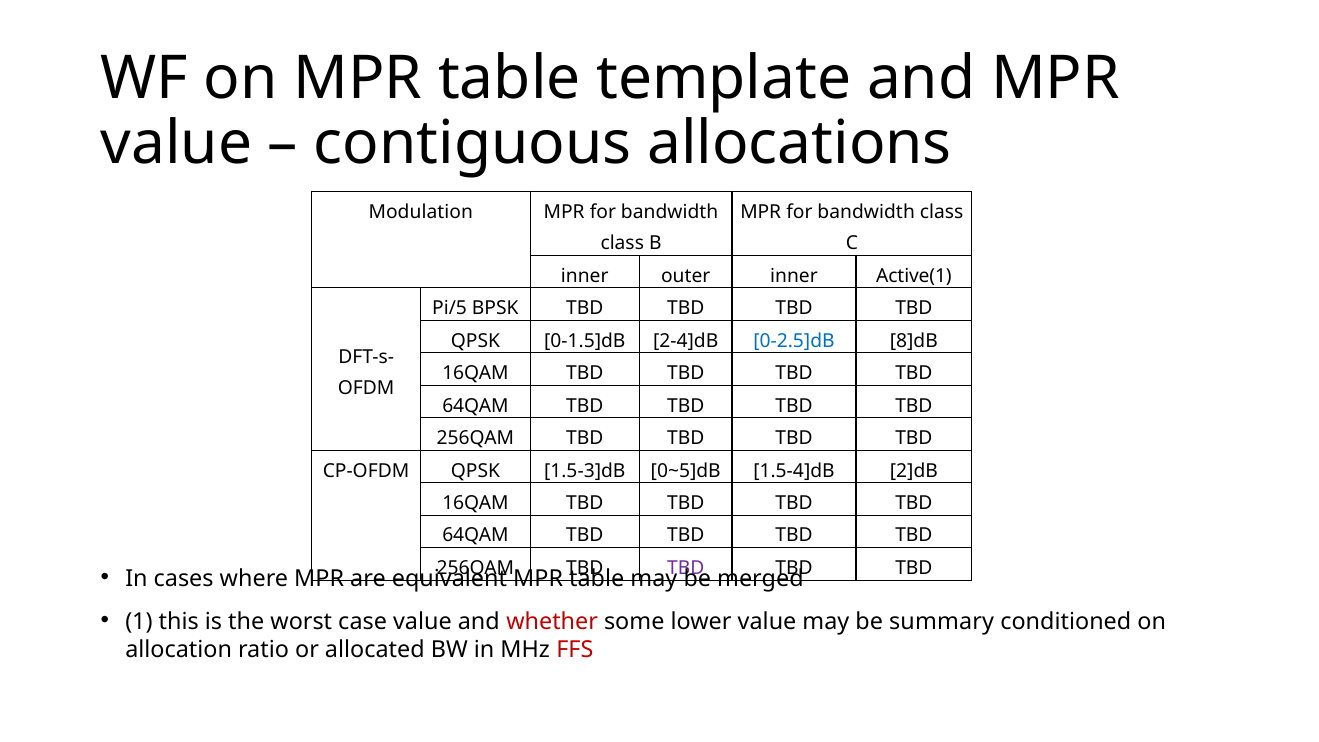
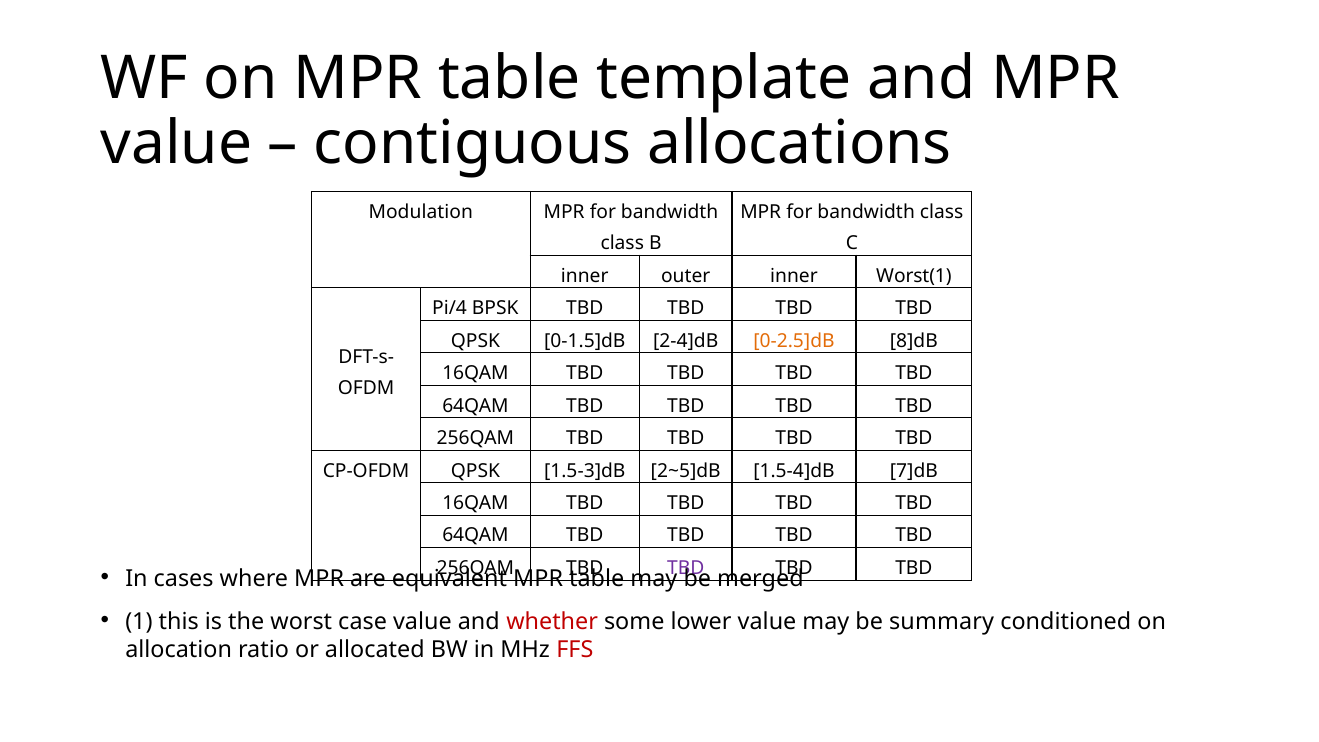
Active(1: Active(1 -> Worst(1
Pi/5: Pi/5 -> Pi/4
0-2.5]dB colour: blue -> orange
0~5]dB: 0~5]dB -> 2~5]dB
2]dB: 2]dB -> 7]dB
